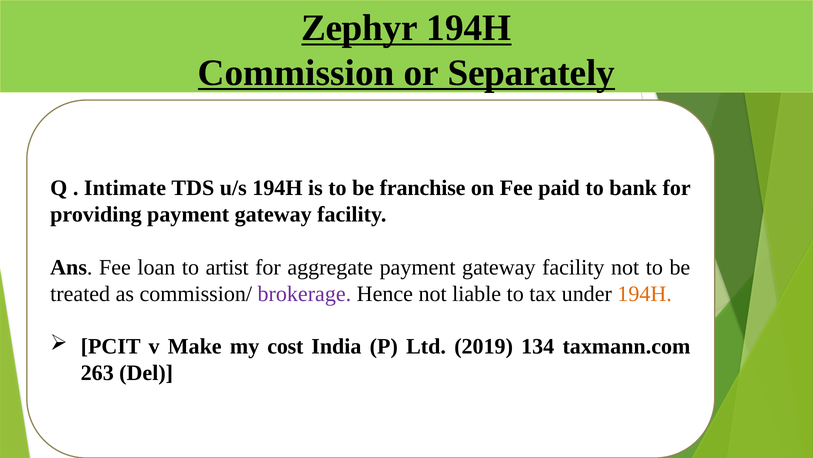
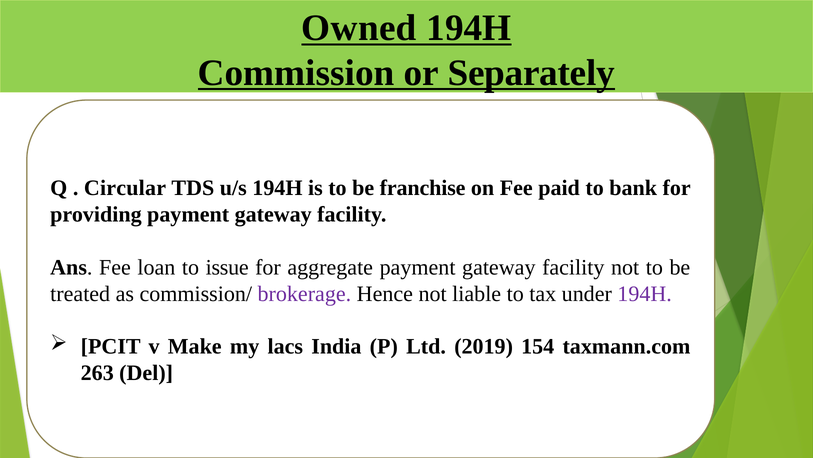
Zephyr: Zephyr -> Owned
Intimate: Intimate -> Circular
artist: artist -> issue
194H at (645, 293) colour: orange -> purple
cost: cost -> lacs
134: 134 -> 154
